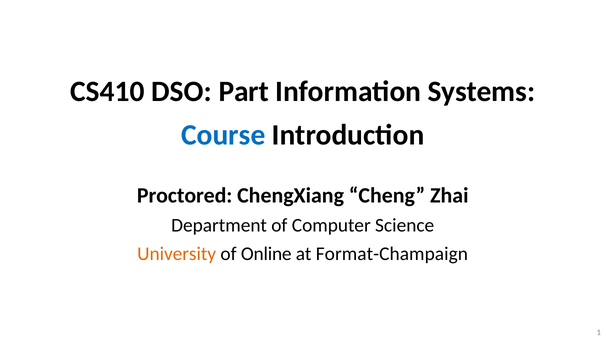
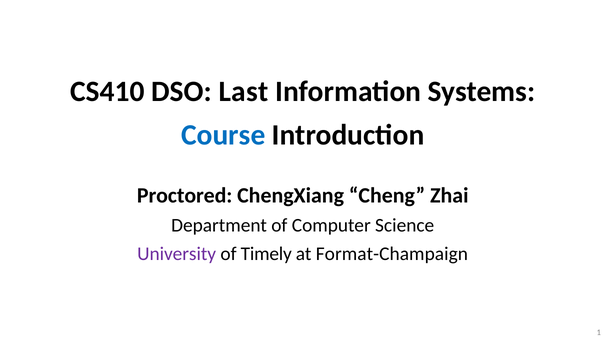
Part: Part -> Last
University colour: orange -> purple
Online: Online -> Timely
